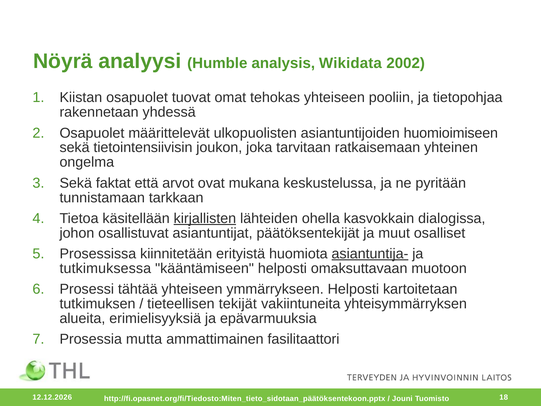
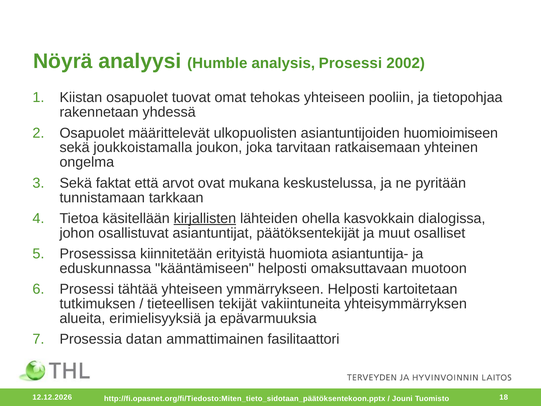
analysis Wikidata: Wikidata -> Prosessi
tietointensiivisin: tietointensiivisin -> joukkoistamalla
asiantuntija- underline: present -> none
tutkimuksessa: tutkimuksessa -> eduskunnassa
mutta: mutta -> datan
